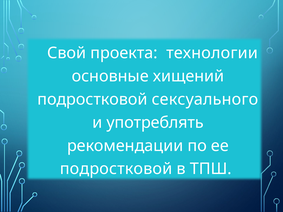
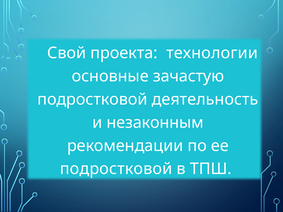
хищений: хищений -> зачастую
сексуального: сексуального -> деятельность
употреблять: употреблять -> незаконным
